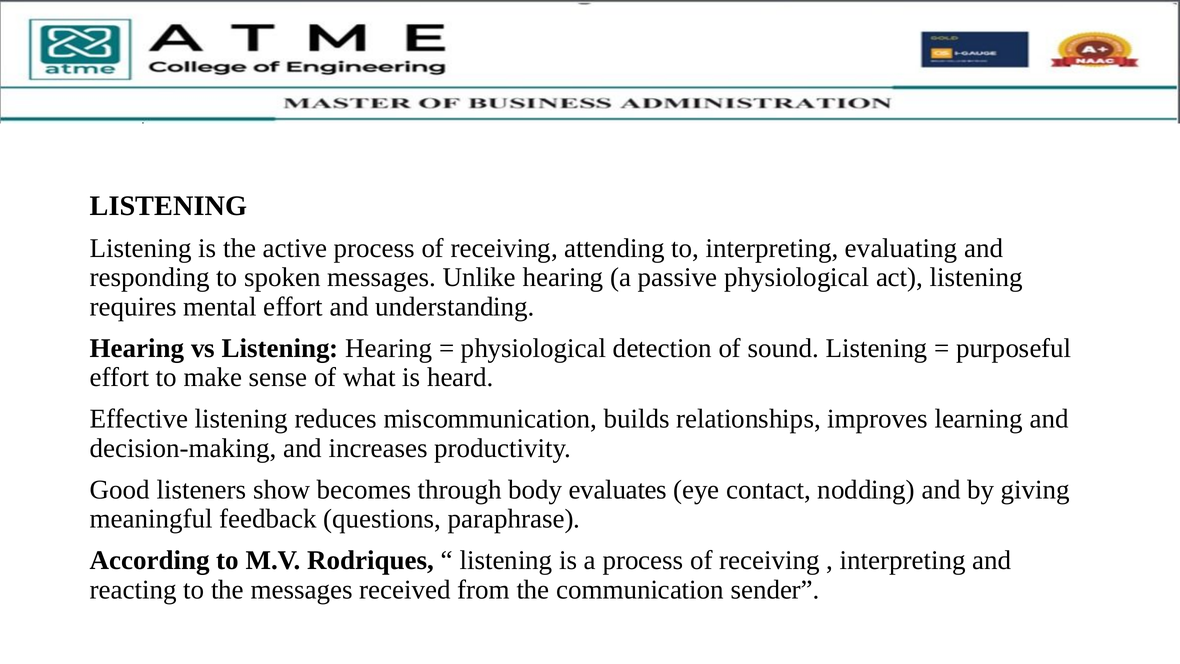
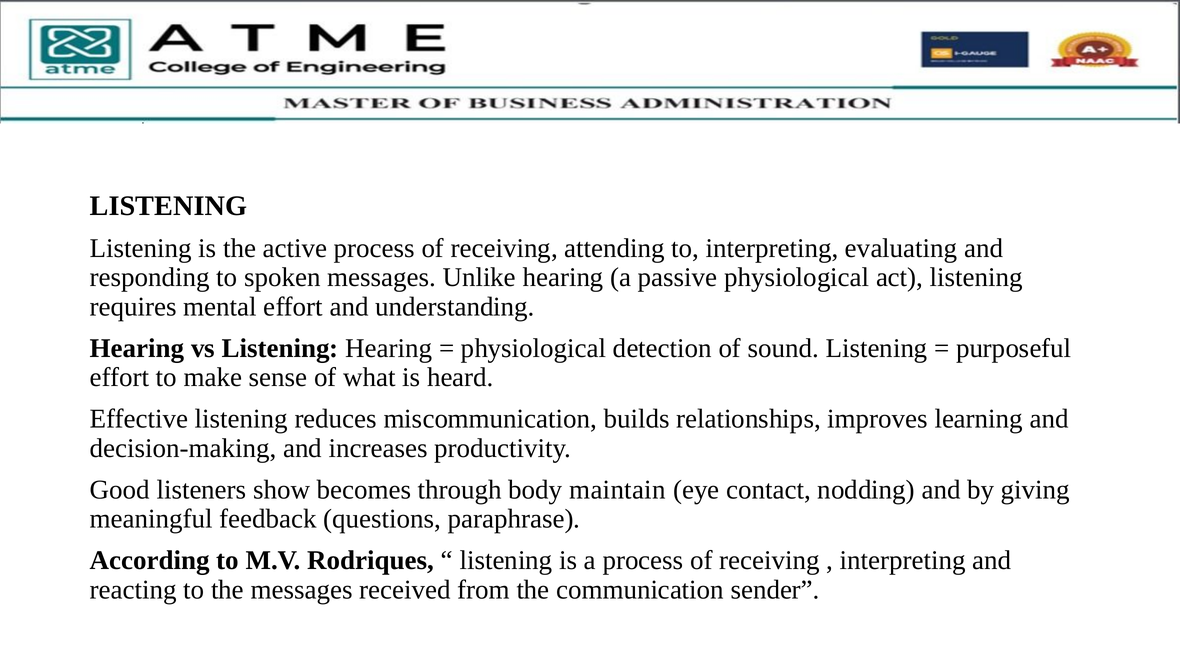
evaluates: evaluates -> maintain
